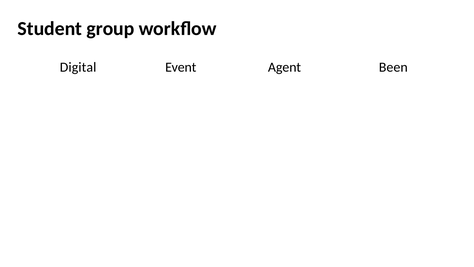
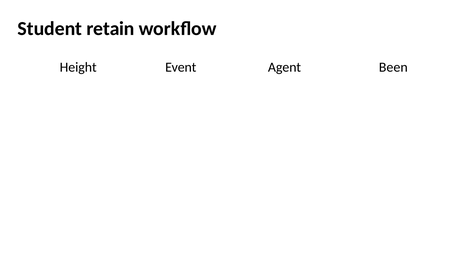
group: group -> retain
Digital: Digital -> Height
